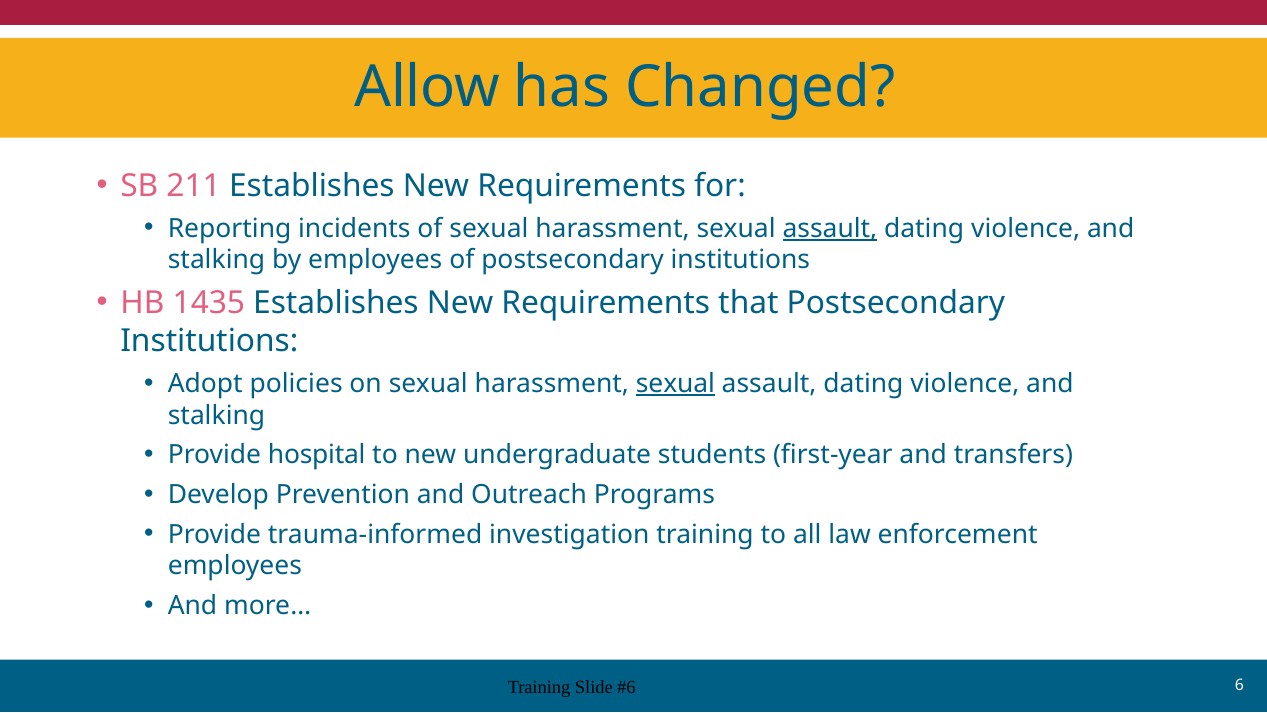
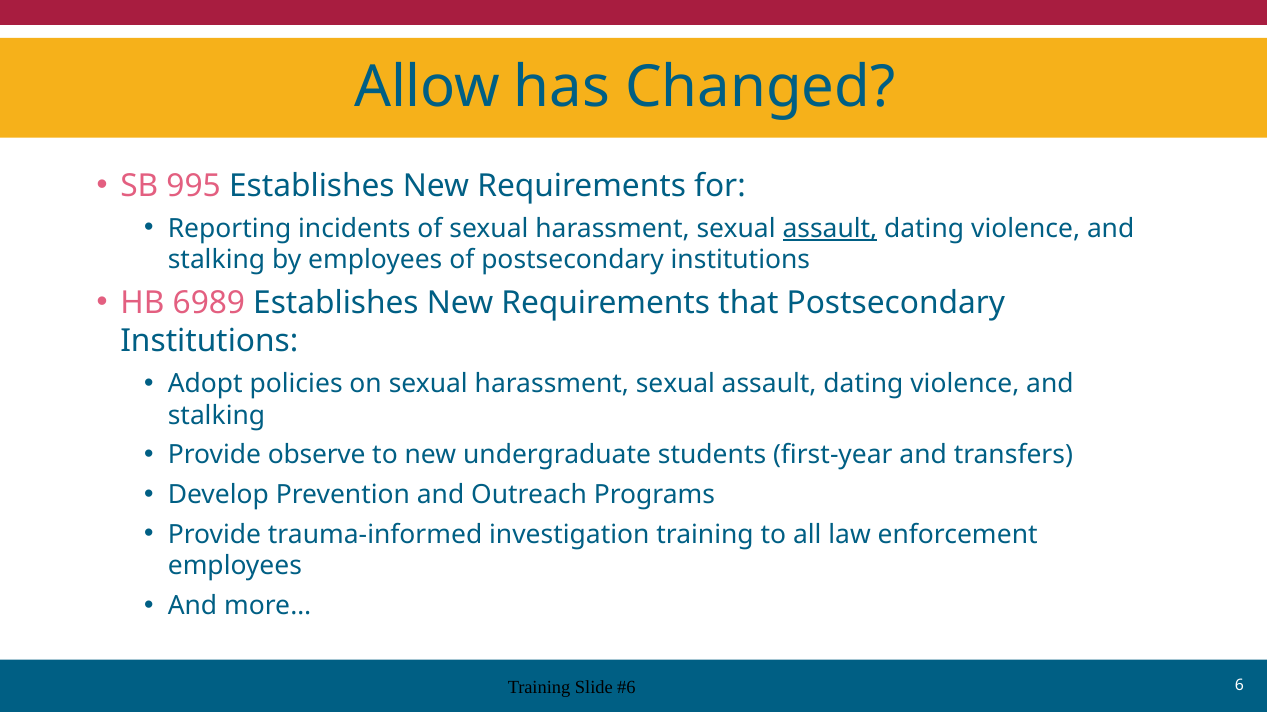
211: 211 -> 995
1435: 1435 -> 6989
sexual at (675, 384) underline: present -> none
hospital: hospital -> observe
